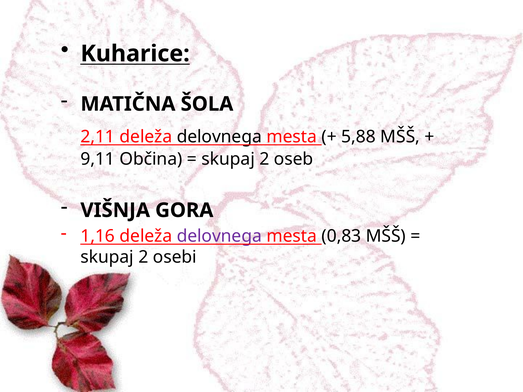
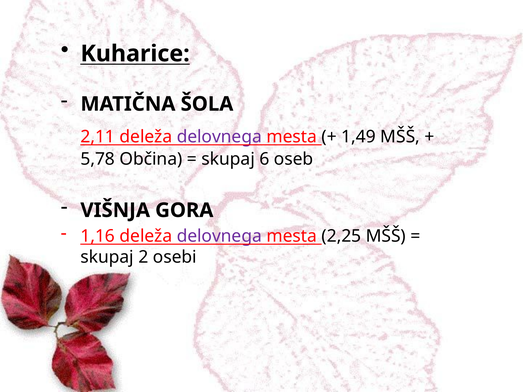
delovnega at (219, 137) colour: black -> purple
5,88: 5,88 -> 1,49
9,11: 9,11 -> 5,78
2 at (264, 159): 2 -> 6
0,83: 0,83 -> 2,25
